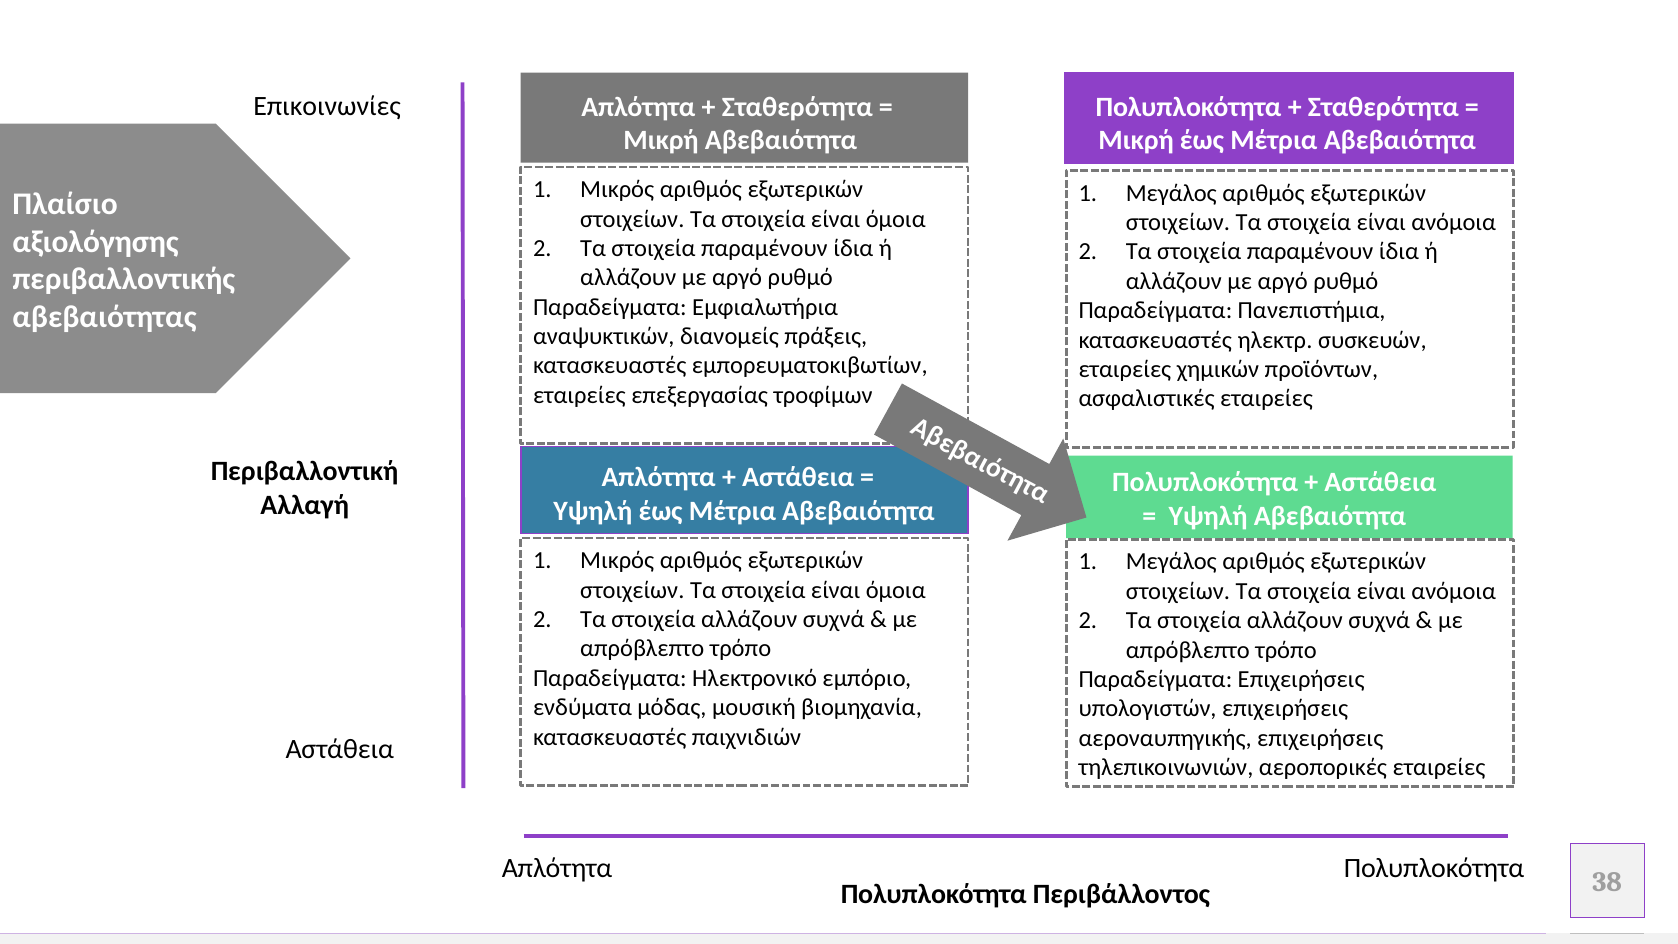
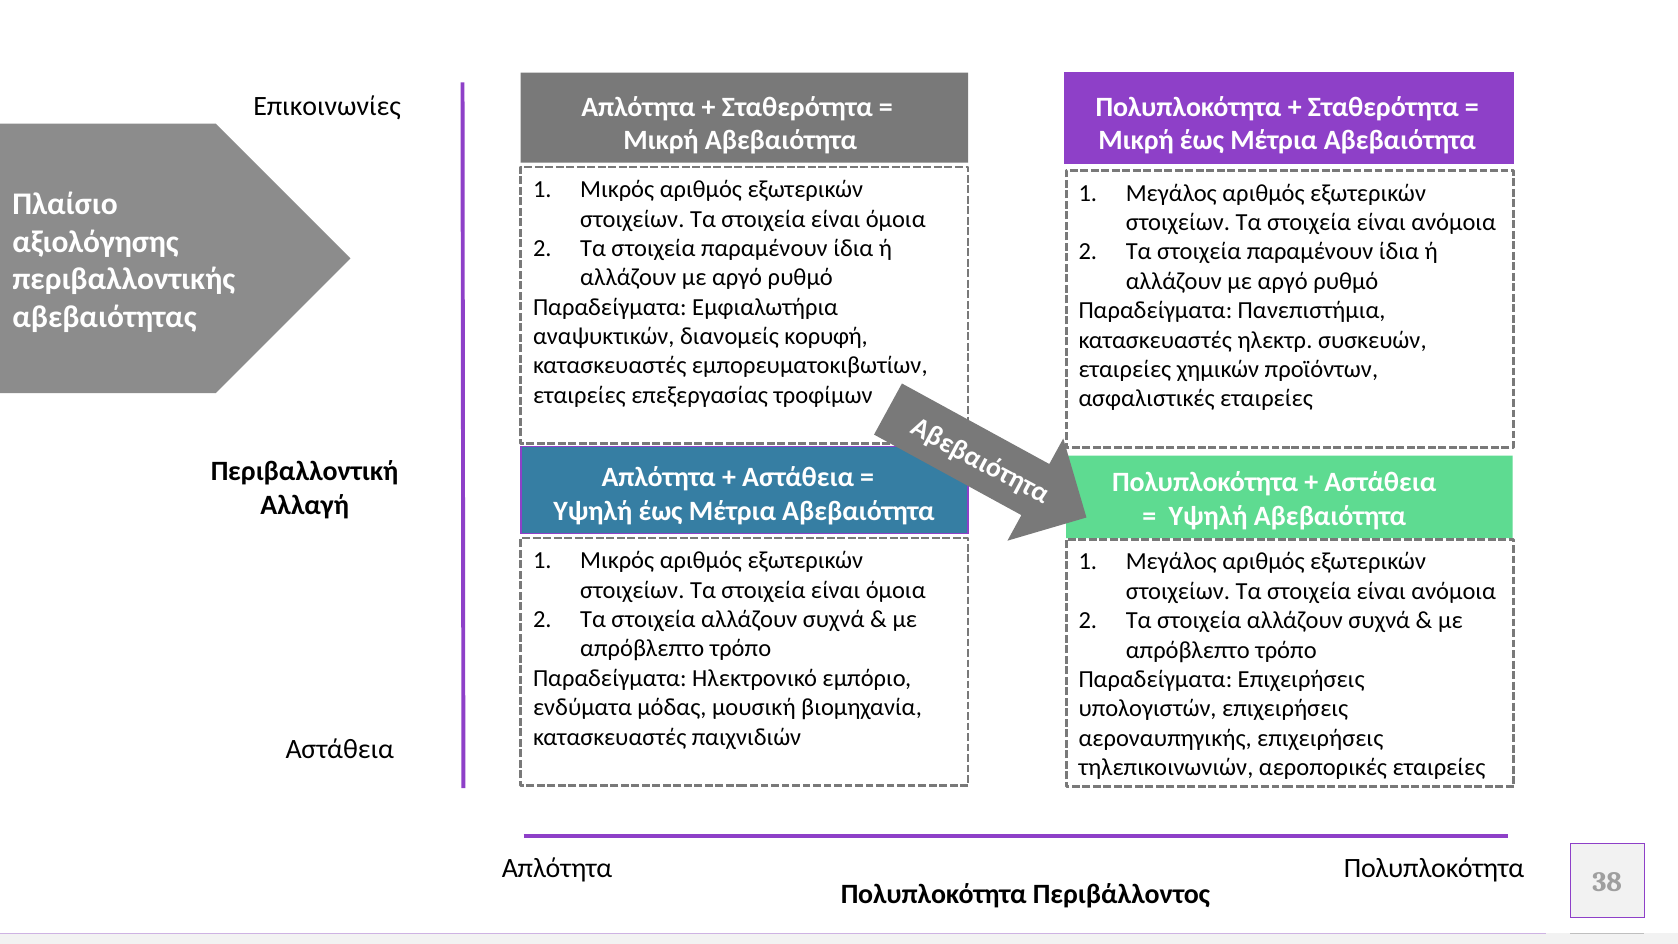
πράξεις: πράξεις -> κορυφή
